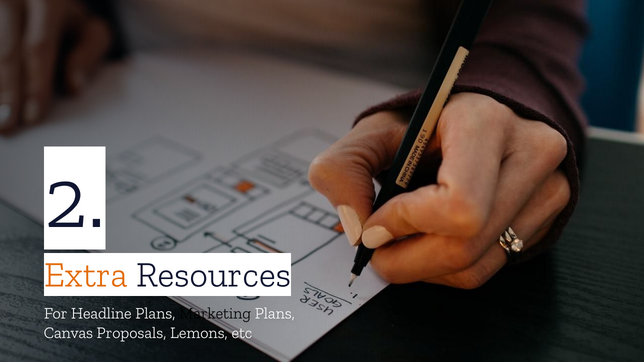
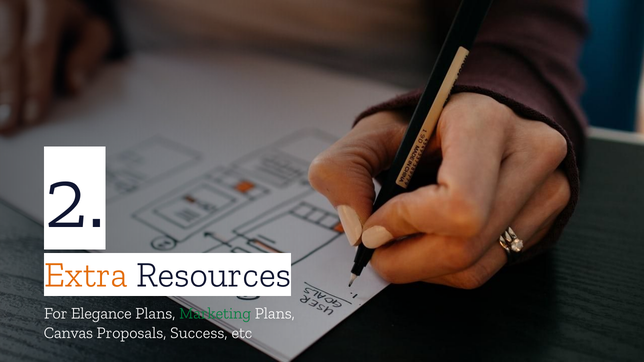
Headline: Headline -> Elegance
Marketing colour: black -> green
Lemons: Lemons -> Success
